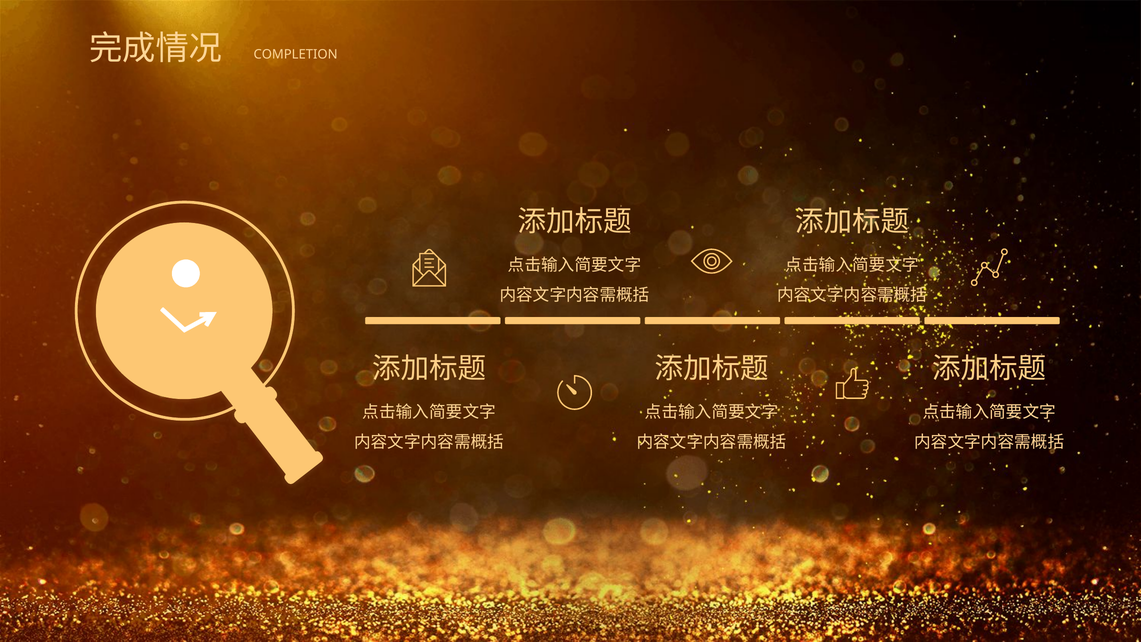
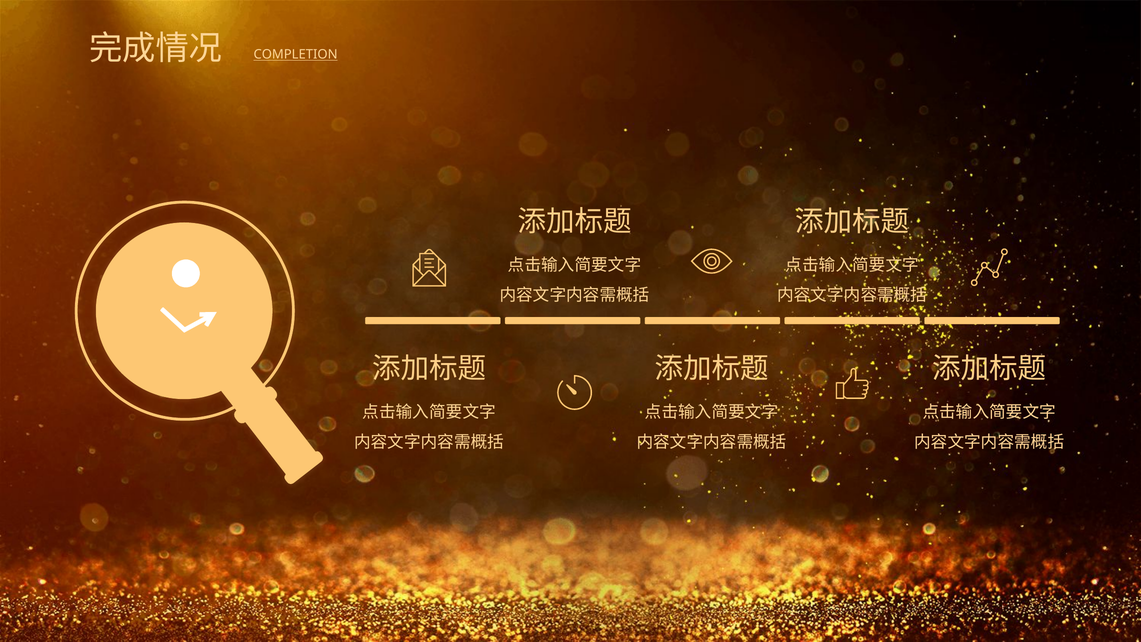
COMPLETION underline: none -> present
